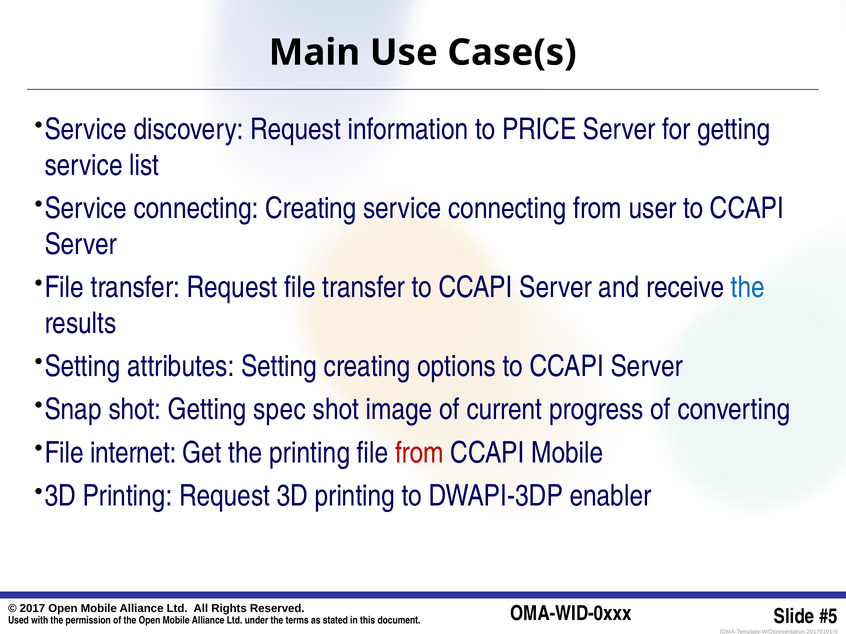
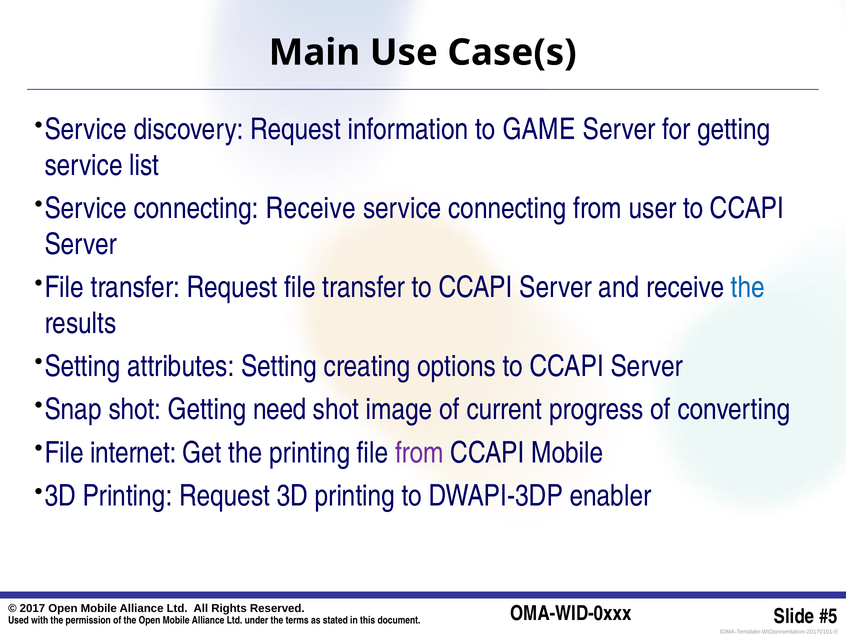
PRICE: PRICE -> GAME
connecting Creating: Creating -> Receive
spec: spec -> need
from at (419, 453) colour: red -> purple
